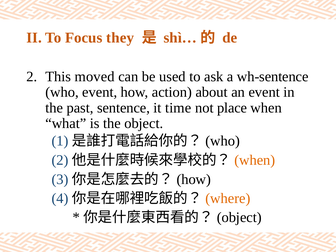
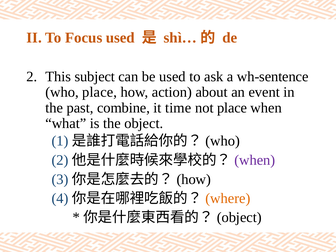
Focus they: they -> used
moved: moved -> subject
who event: event -> place
sentence: sentence -> combine
when at (255, 160) colour: orange -> purple
